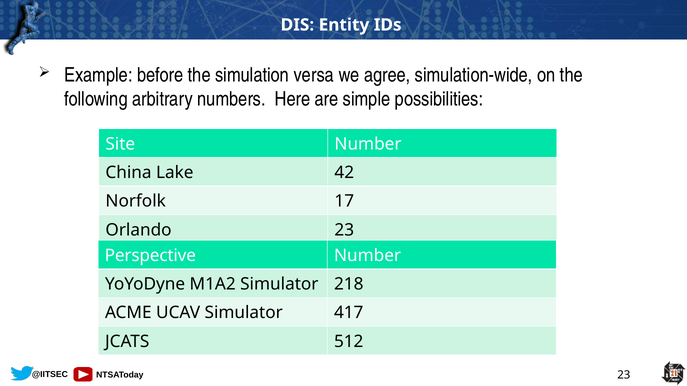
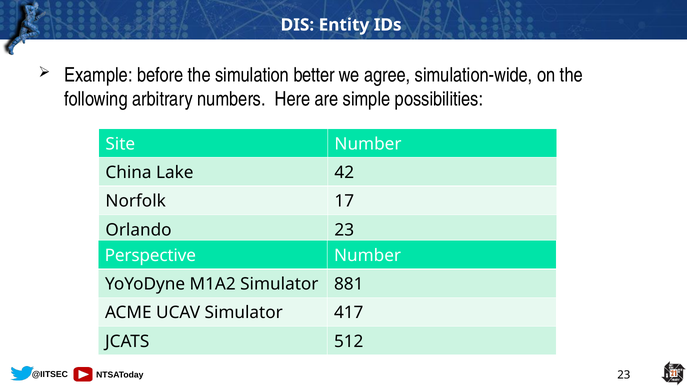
versa: versa -> better
218: 218 -> 881
